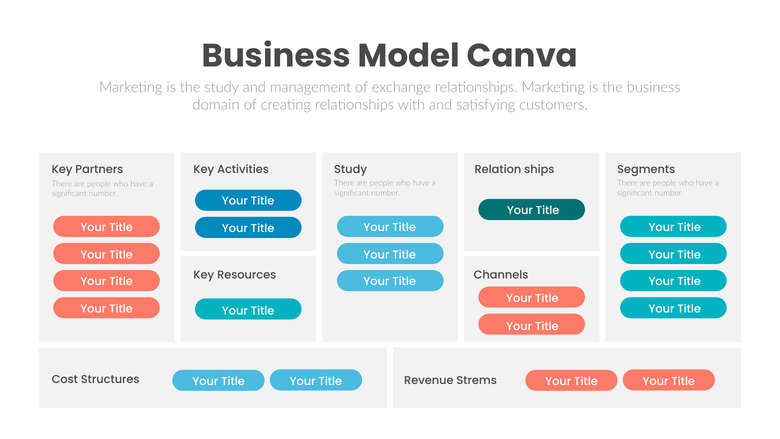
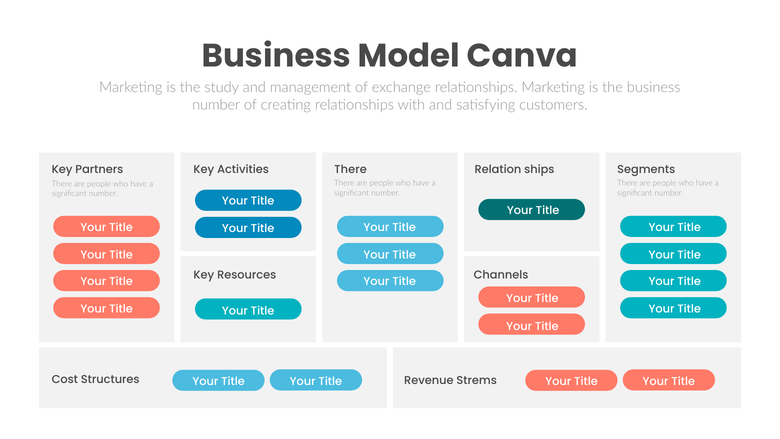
domain at (216, 105): domain -> number
Activities Study: Study -> There
